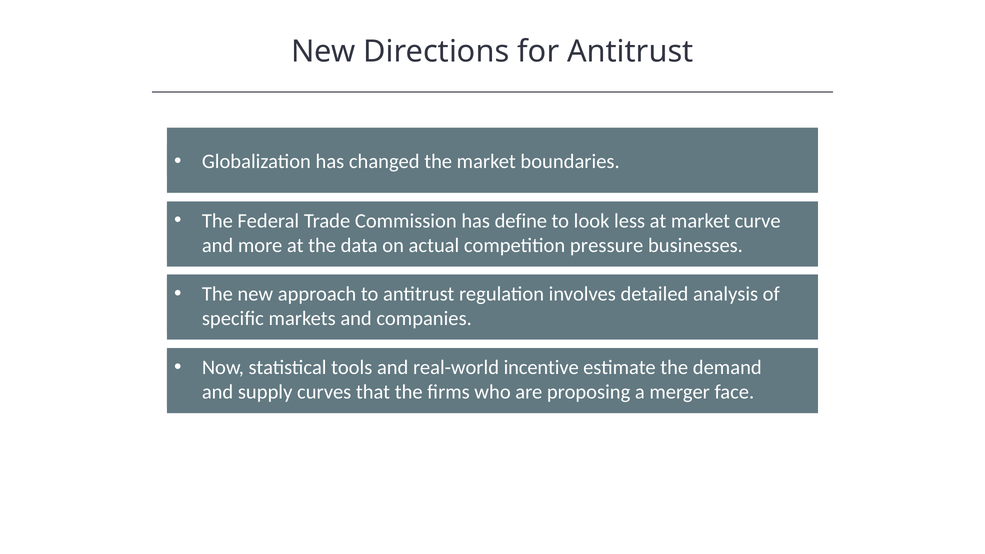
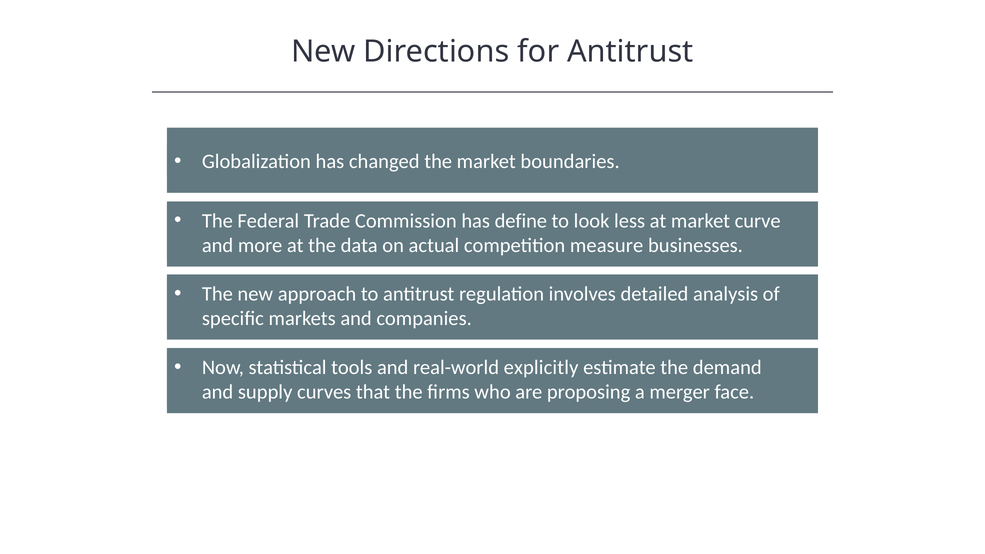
pressure: pressure -> measure
incentive: incentive -> explicitly
